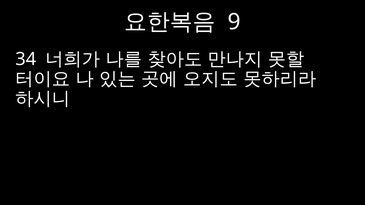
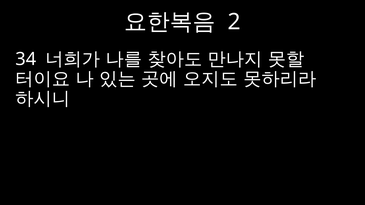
9: 9 -> 2
